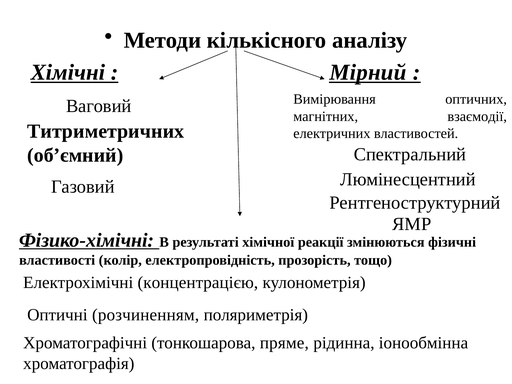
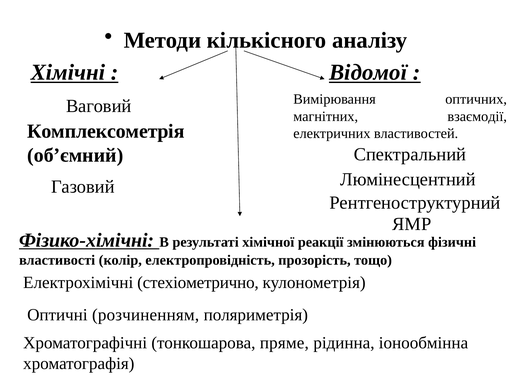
Мірний: Мірний -> Відомої
Титриметричних: Титриметричних -> Комплексометрія
концентрацією: концентрацією -> стехіометрично
